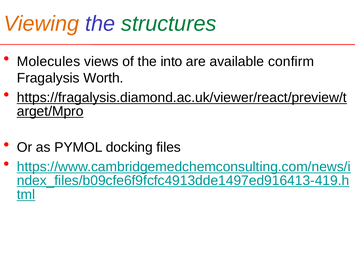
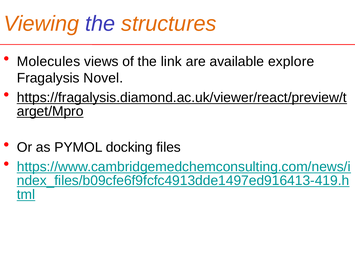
structures colour: green -> orange
into: into -> link
confirm: confirm -> explore
Worth: Worth -> Novel
